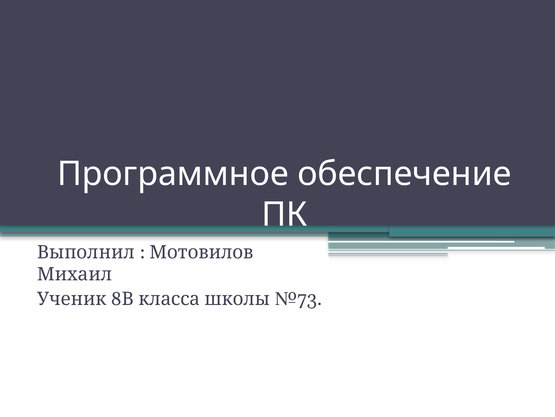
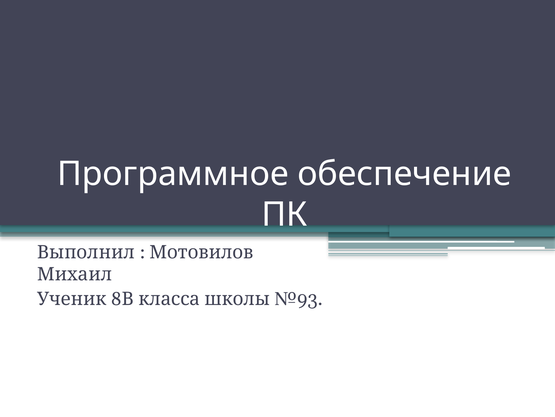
№73: №73 -> №93
